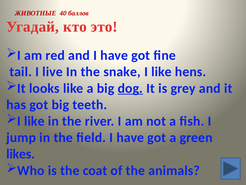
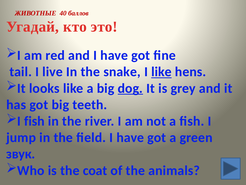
like at (161, 72) underline: none -> present
like at (34, 121): like -> fish
likes: likes -> звук
